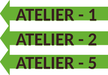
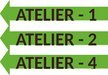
5: 5 -> 4
